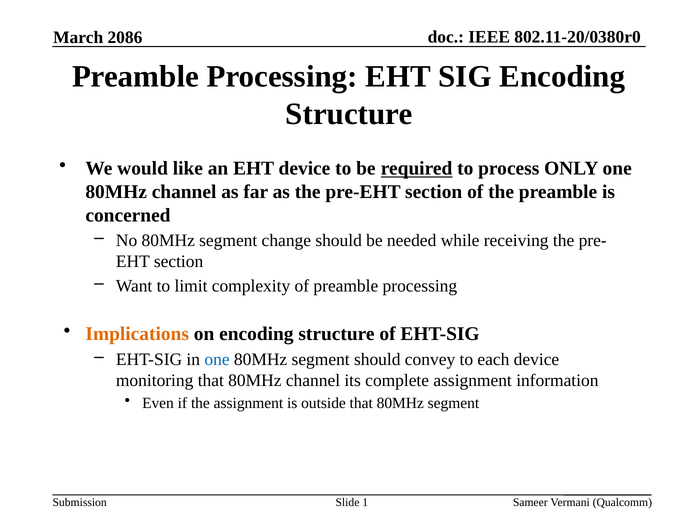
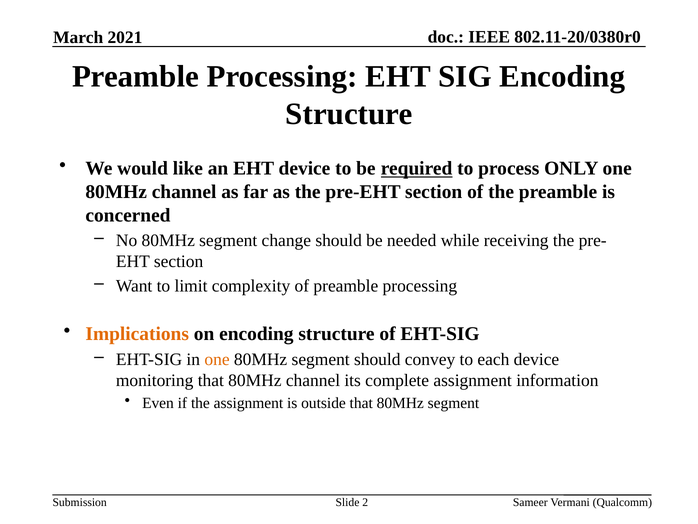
2086: 2086 -> 2021
one at (217, 359) colour: blue -> orange
1: 1 -> 2
